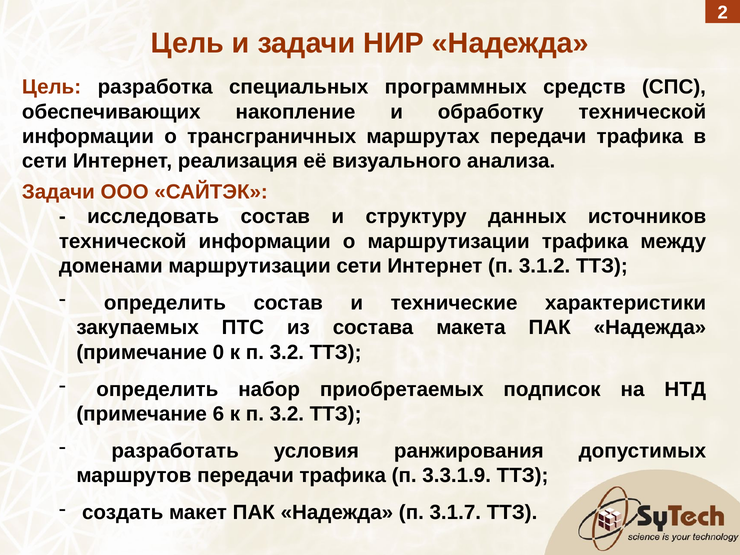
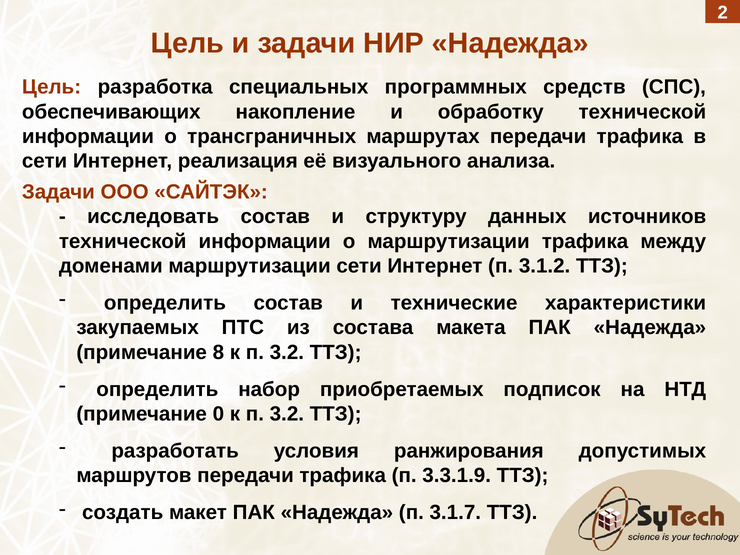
0: 0 -> 8
6: 6 -> 0
